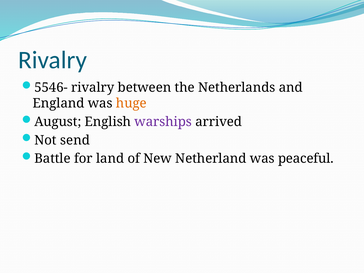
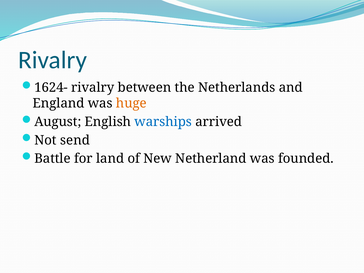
5546-: 5546- -> 1624-
warships colour: purple -> blue
peaceful: peaceful -> founded
